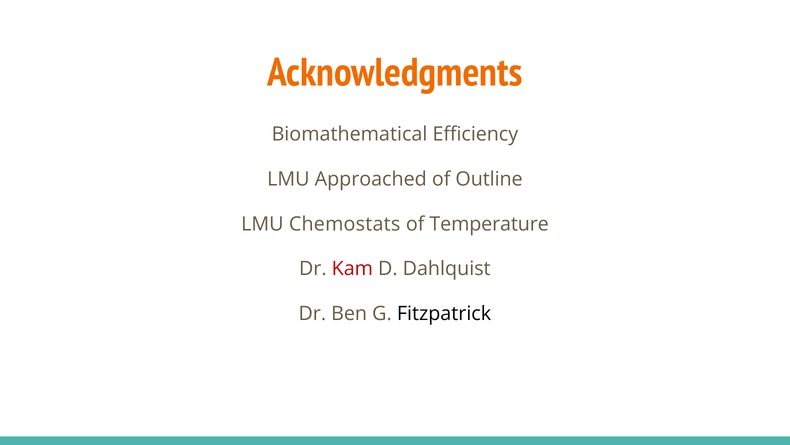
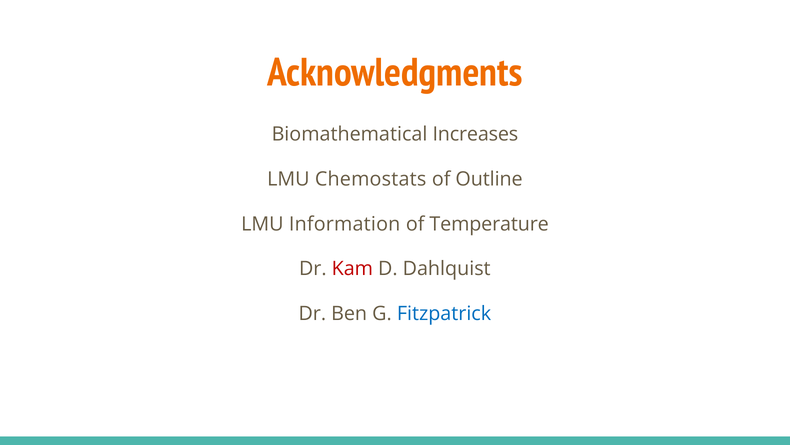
Efficiency: Efficiency -> Increases
Approached: Approached -> Chemostats
Chemostats: Chemostats -> Information
Fitzpatrick colour: black -> blue
